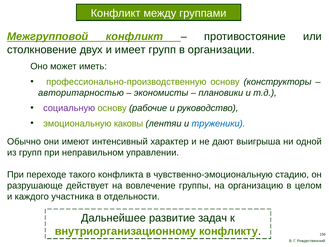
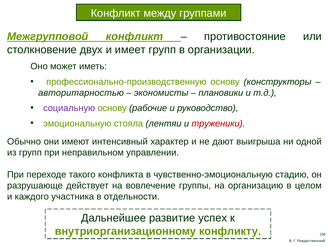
каковы: каковы -> стояла
труженики colour: blue -> red
задач: задач -> успех
